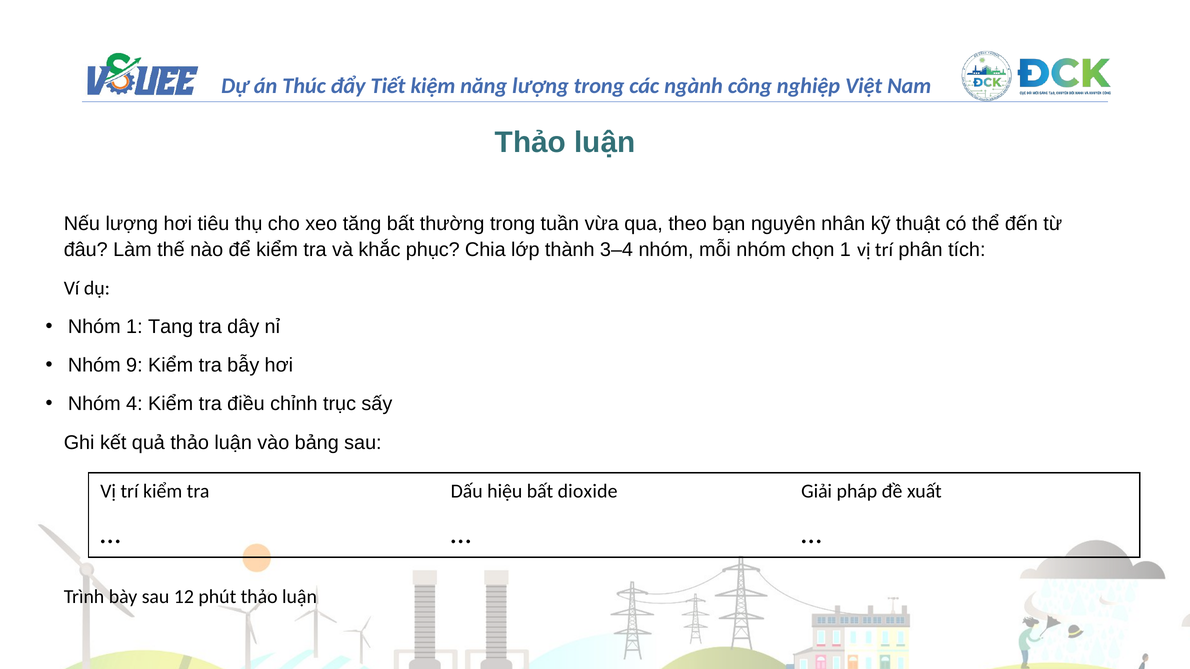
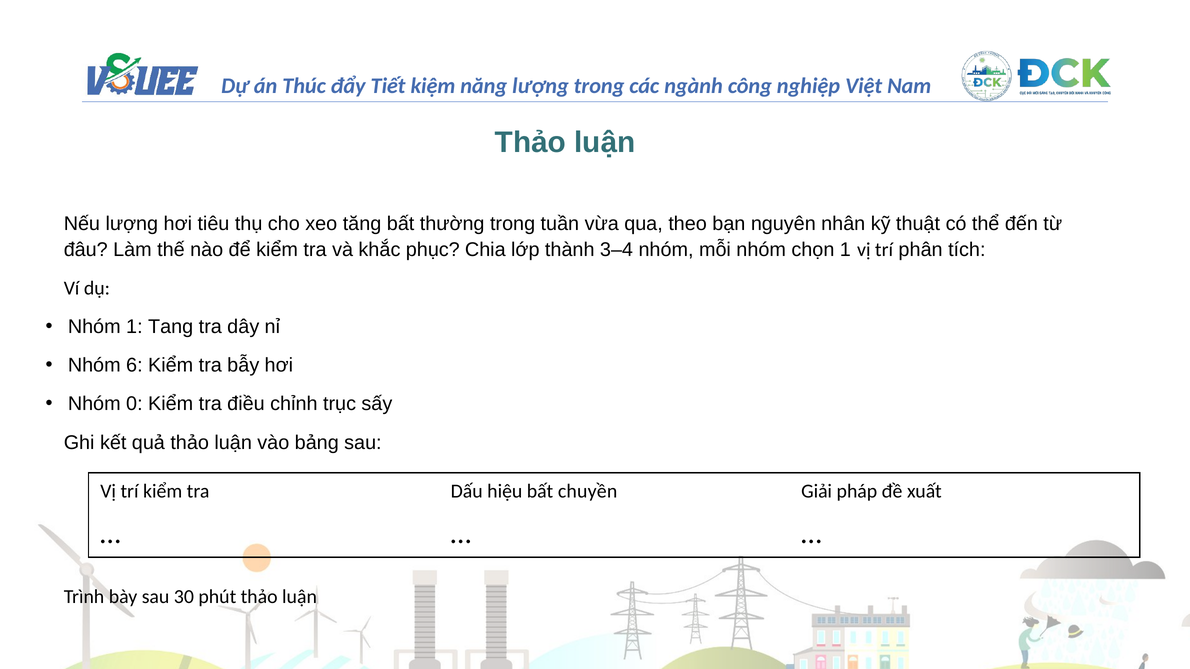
9: 9 -> 6
4: 4 -> 0
dioxide: dioxide -> chuyền
12: 12 -> 30
